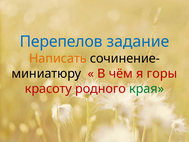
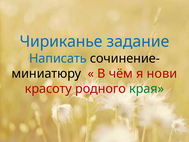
Перепелов: Перепелов -> Чириканье
Написать colour: orange -> blue
горы: горы -> нови
